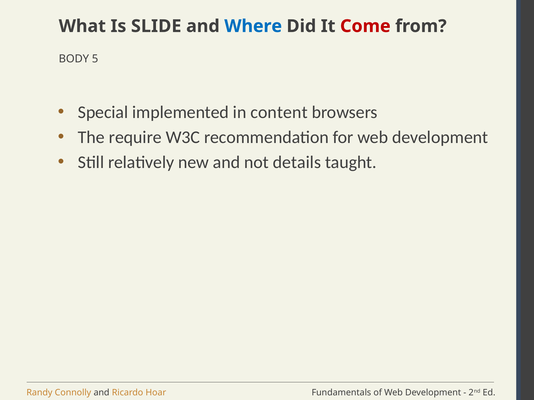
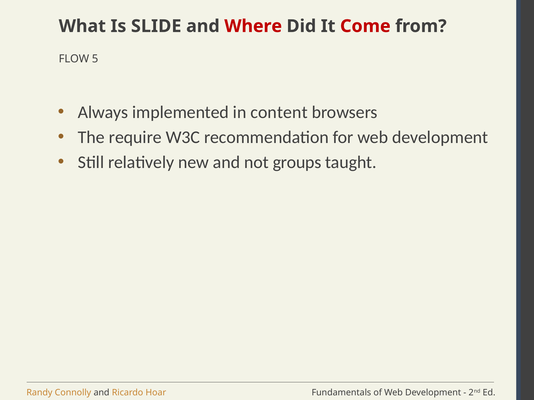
Where colour: blue -> red
BODY: BODY -> FLOW
Special: Special -> Always
details: details -> groups
